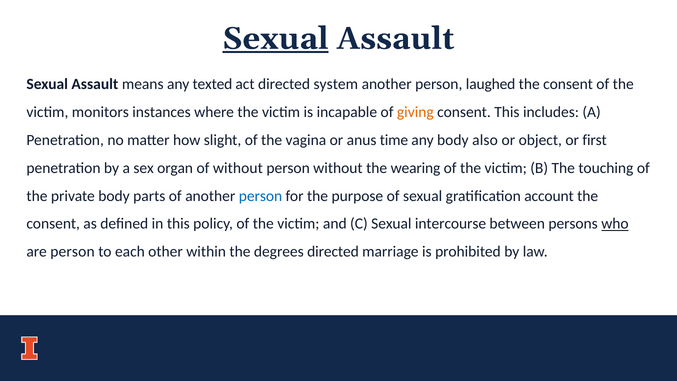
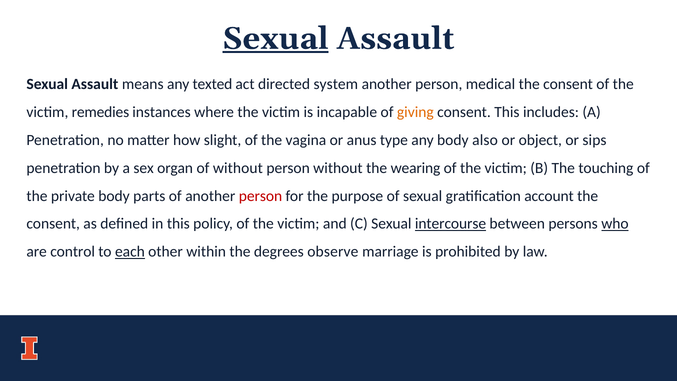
laughed: laughed -> medical
monitors: monitors -> remedies
time: time -> type
first: first -> sips
person at (261, 196) colour: blue -> red
intercourse underline: none -> present
are person: person -> control
each underline: none -> present
degrees directed: directed -> observe
